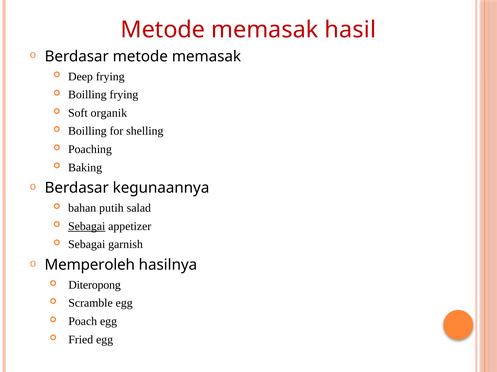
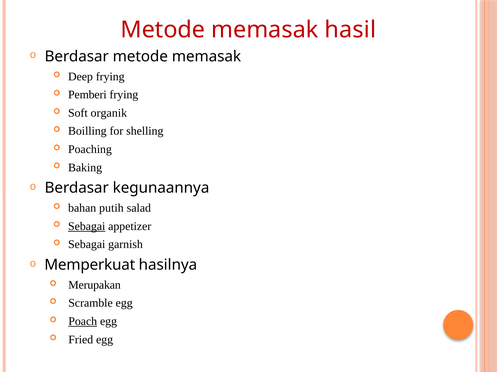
Boilling at (87, 95): Boilling -> Pemberi
Memperoleh: Memperoleh -> Memperkuat
Diteropong: Diteropong -> Merupakan
Poach underline: none -> present
